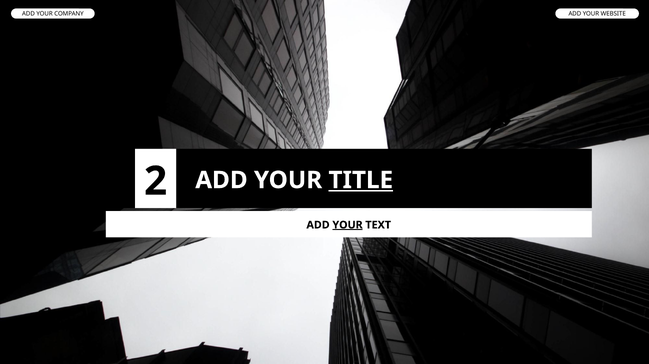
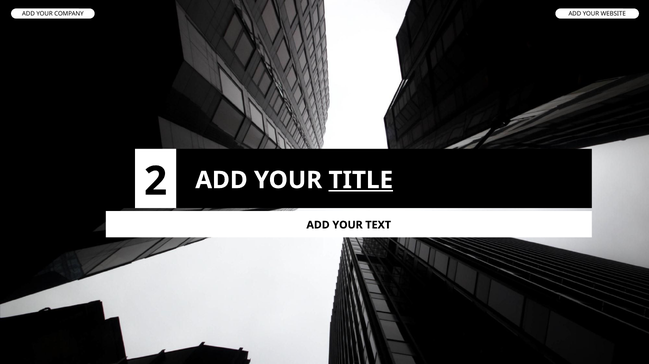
YOUR at (348, 225) underline: present -> none
